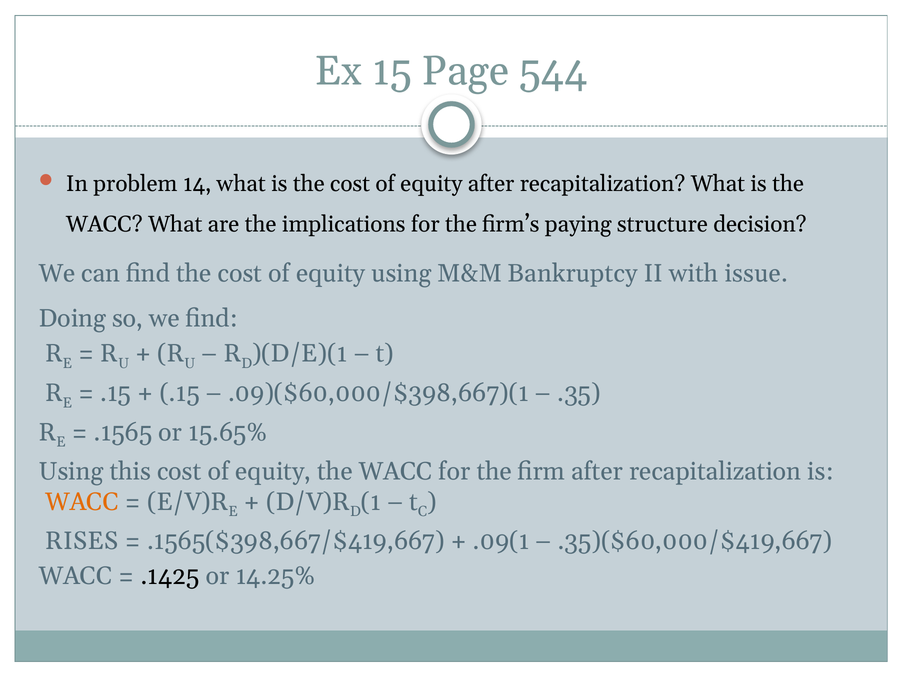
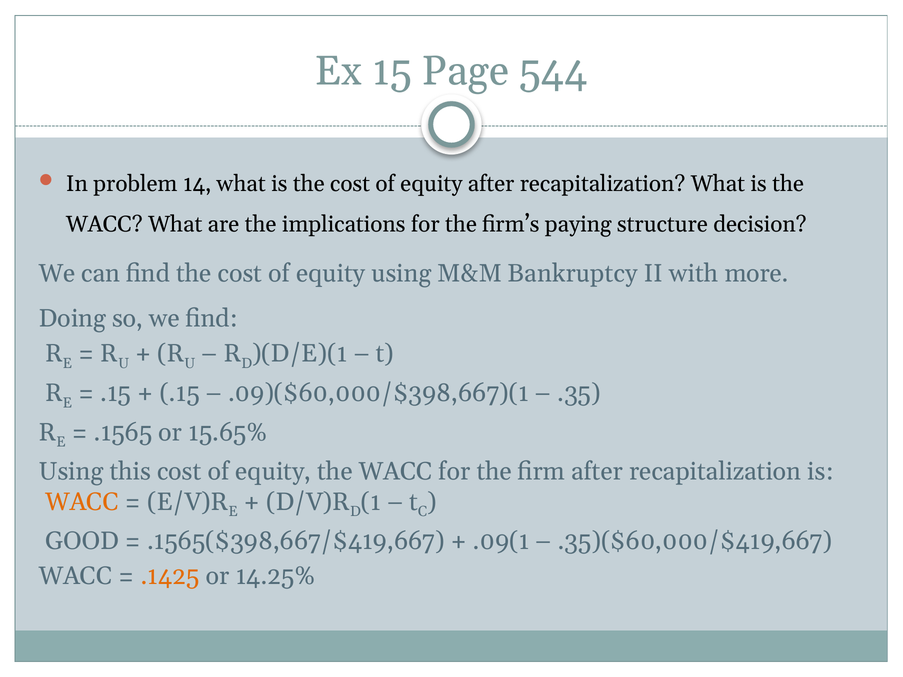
issue: issue -> more
RISES: RISES -> GOOD
.1425 colour: black -> orange
